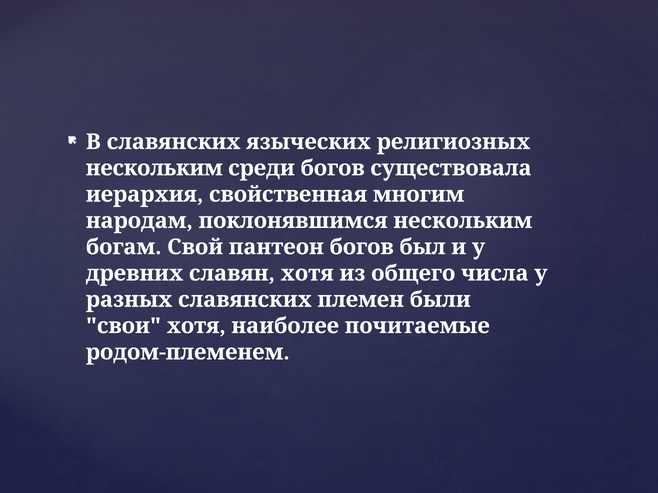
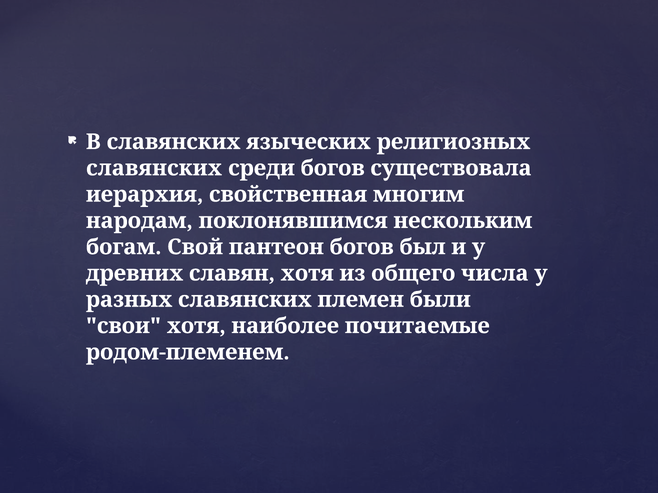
нескольким at (154, 168): нескольким -> славянских
